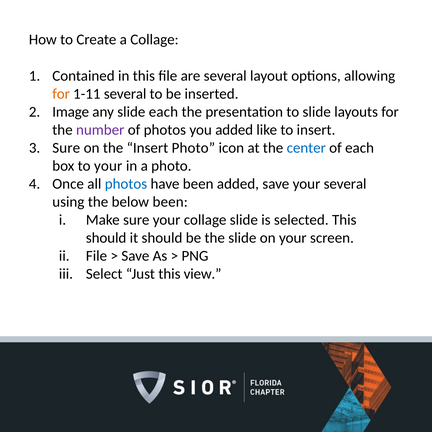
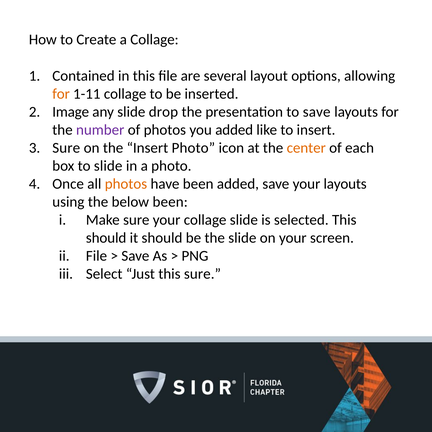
1-11 several: several -> collage
slide each: each -> drop
to slide: slide -> save
center colour: blue -> orange
to your: your -> slide
photos at (126, 184) colour: blue -> orange
your several: several -> layouts
this view: view -> sure
